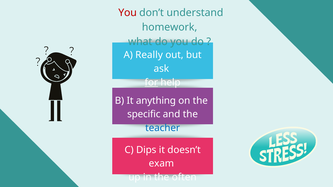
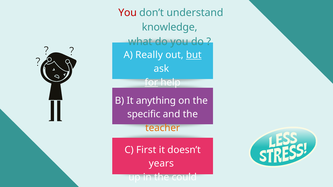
homework: homework -> knowledge
but underline: none -> present
teacher colour: blue -> orange
Dips: Dips -> First
exam: exam -> years
often: often -> could
